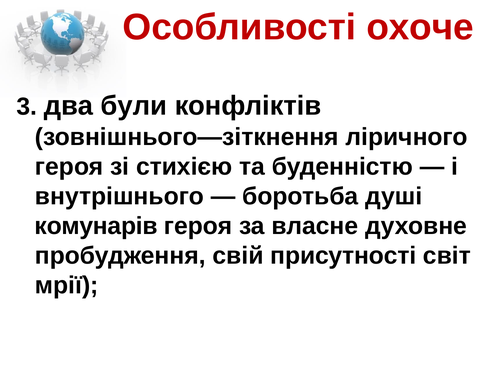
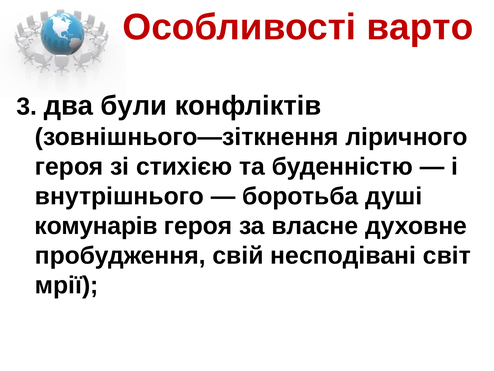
охоче: охоче -> варто
присутності: присутності -> несподівані
